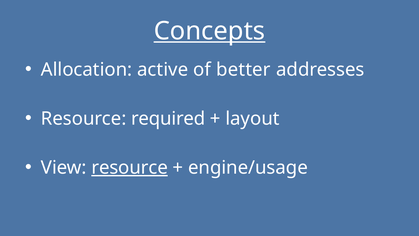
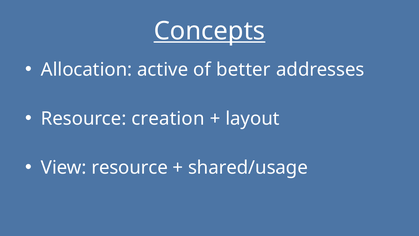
required: required -> creation
resource at (130, 167) underline: present -> none
engine/usage: engine/usage -> shared/usage
